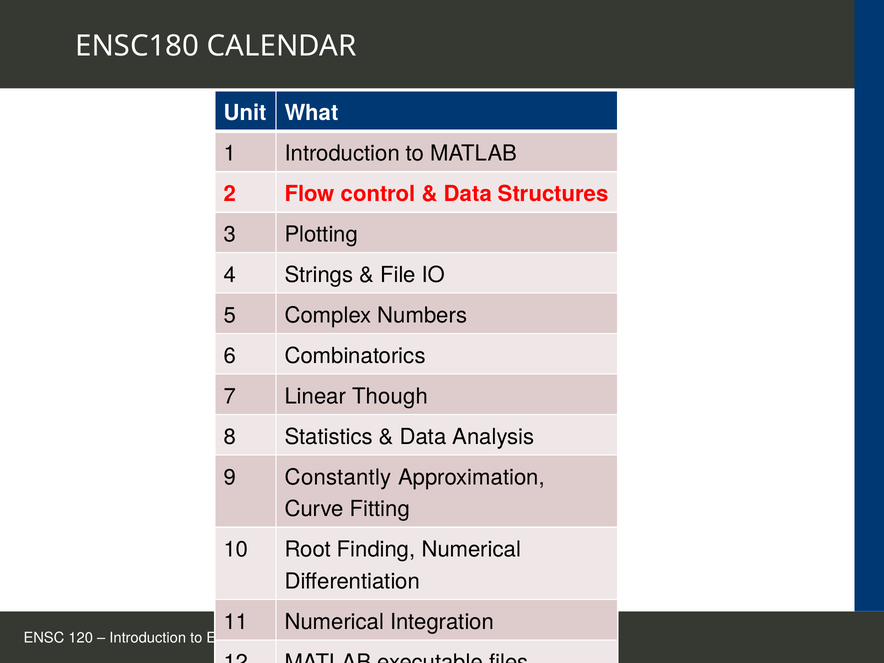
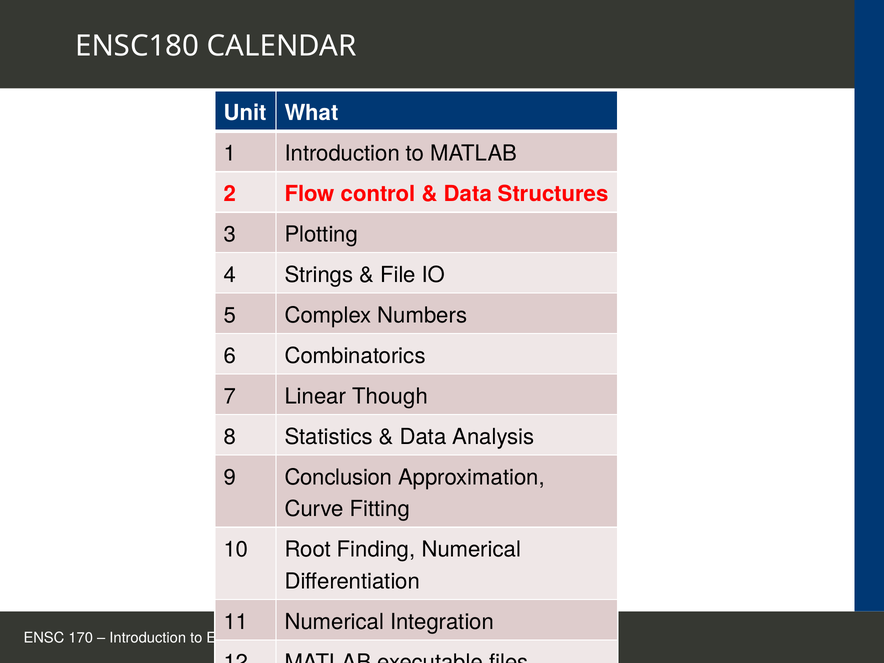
Constantly: Constantly -> Conclusion
120: 120 -> 170
